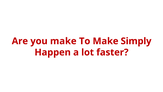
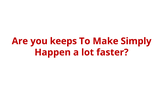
you make: make -> keeps
